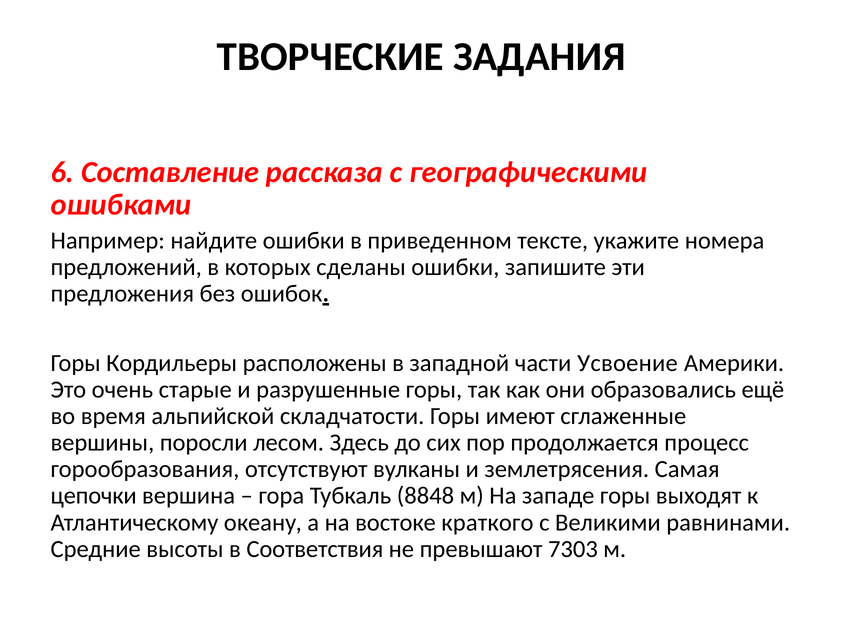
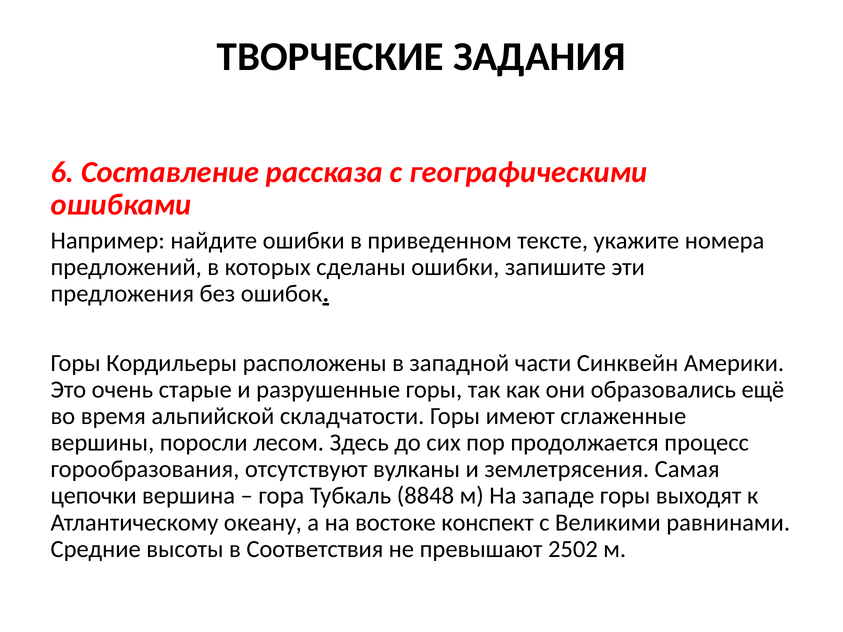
Усвоение: Усвоение -> Синквейн
краткого: краткого -> конспект
7303: 7303 -> 2502
